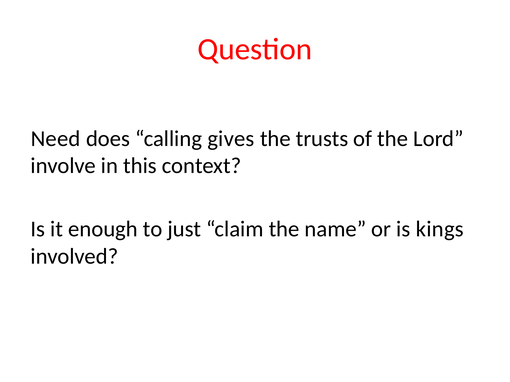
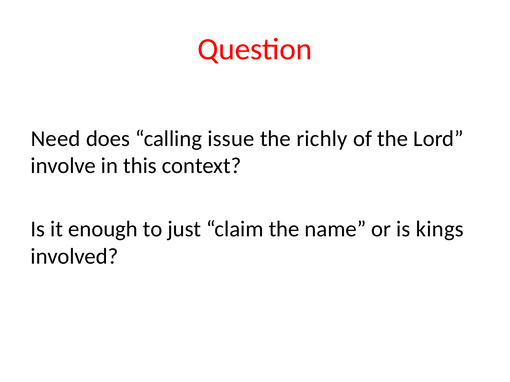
gives: gives -> issue
trusts: trusts -> richly
